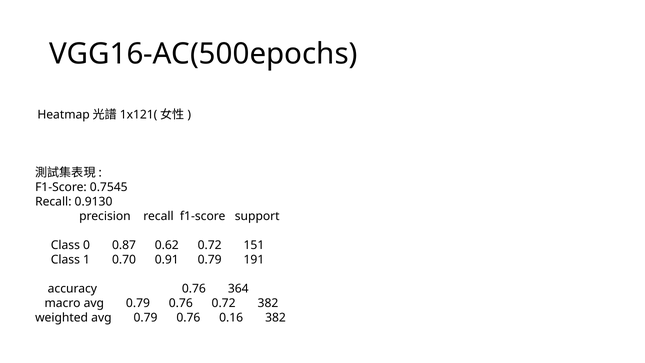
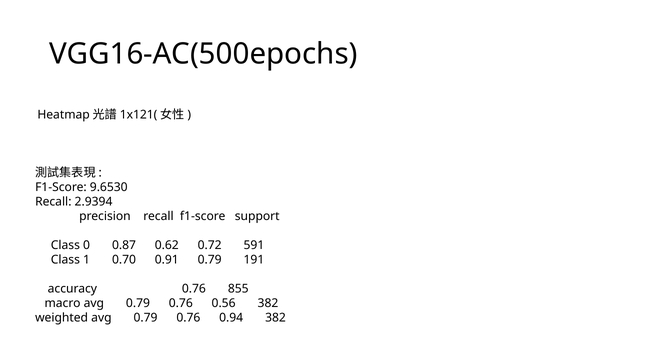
0.7545: 0.7545 -> 9.6530
0.9130: 0.9130 -> 2.9394
151: 151 -> 591
364: 364 -> 855
0.76 0.72: 0.72 -> 0.56
0.16: 0.16 -> 0.94
